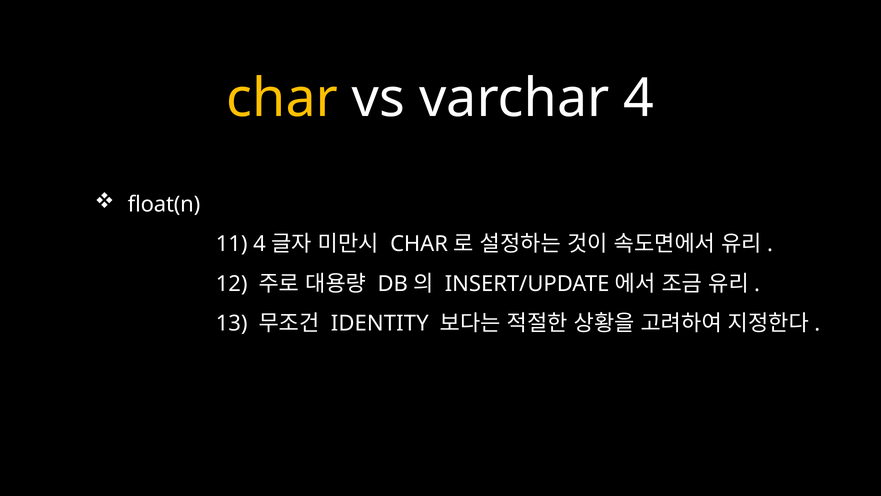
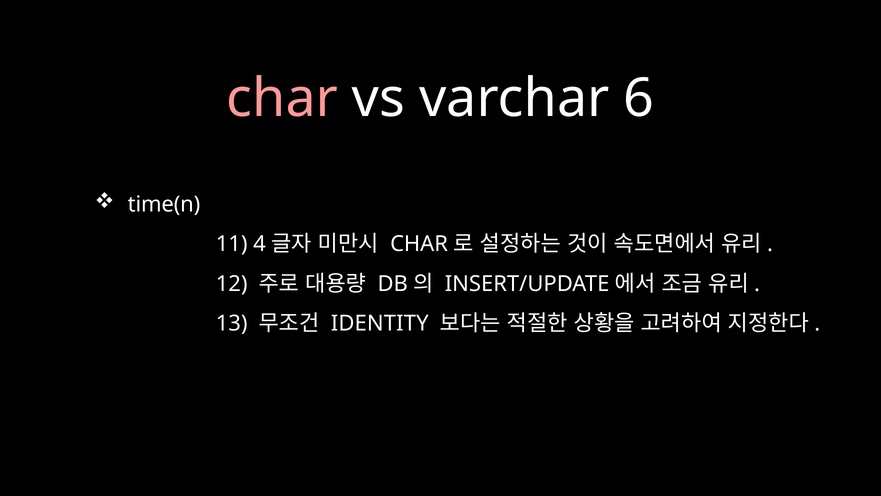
char colour: yellow -> pink
4: 4 -> 6
float(n: float(n -> time(n
